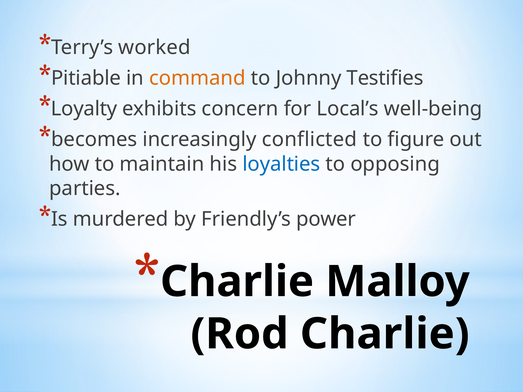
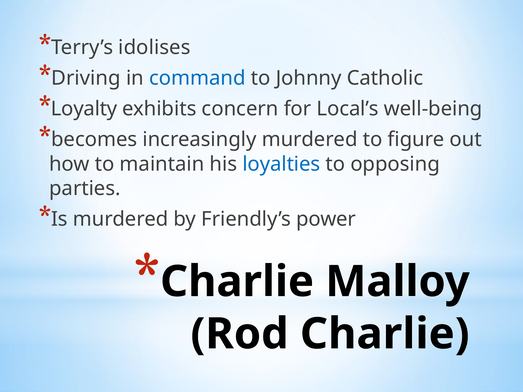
worked: worked -> idolises
Pitiable: Pitiable -> Driving
command colour: orange -> blue
Testifies: Testifies -> Catholic
increasingly conflicted: conflicted -> murdered
